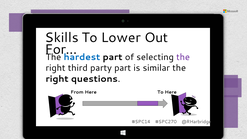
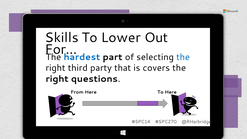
the at (183, 57) colour: purple -> blue
party part: part -> that
similar: similar -> covers
